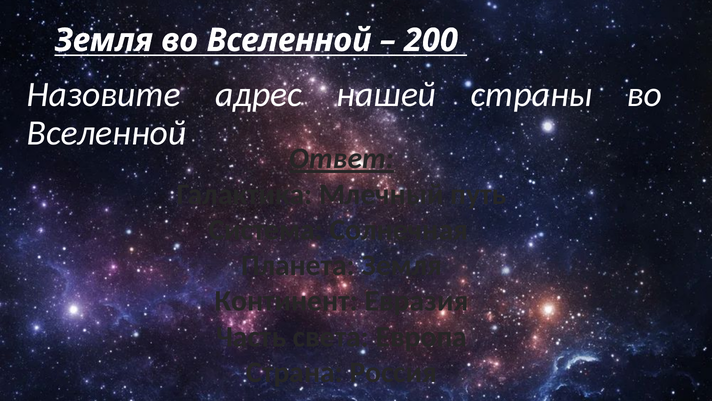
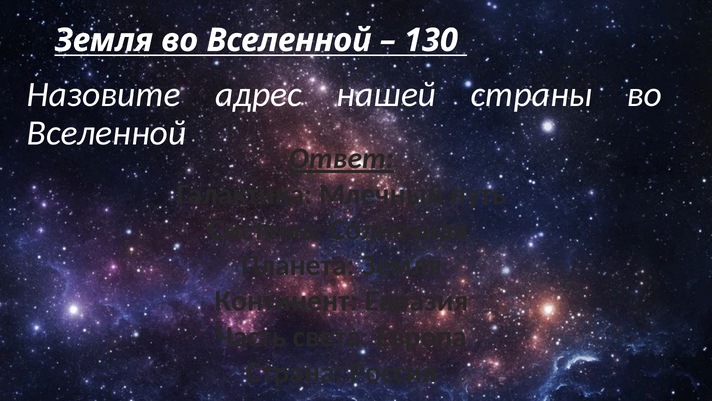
200: 200 -> 130
